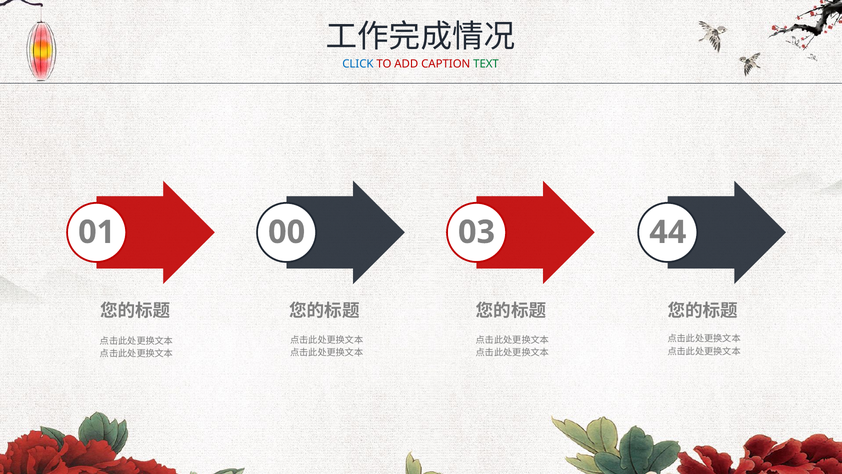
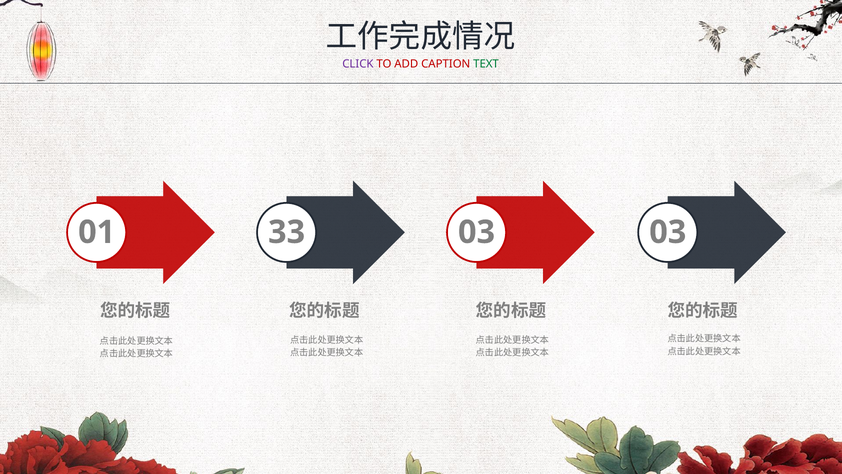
CLICK colour: blue -> purple
00: 00 -> 33
03 44: 44 -> 03
